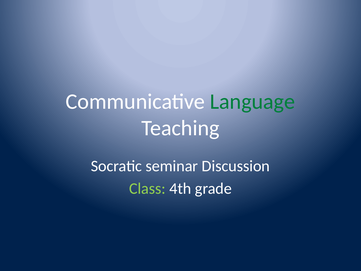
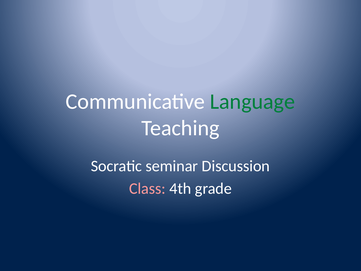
Class colour: light green -> pink
